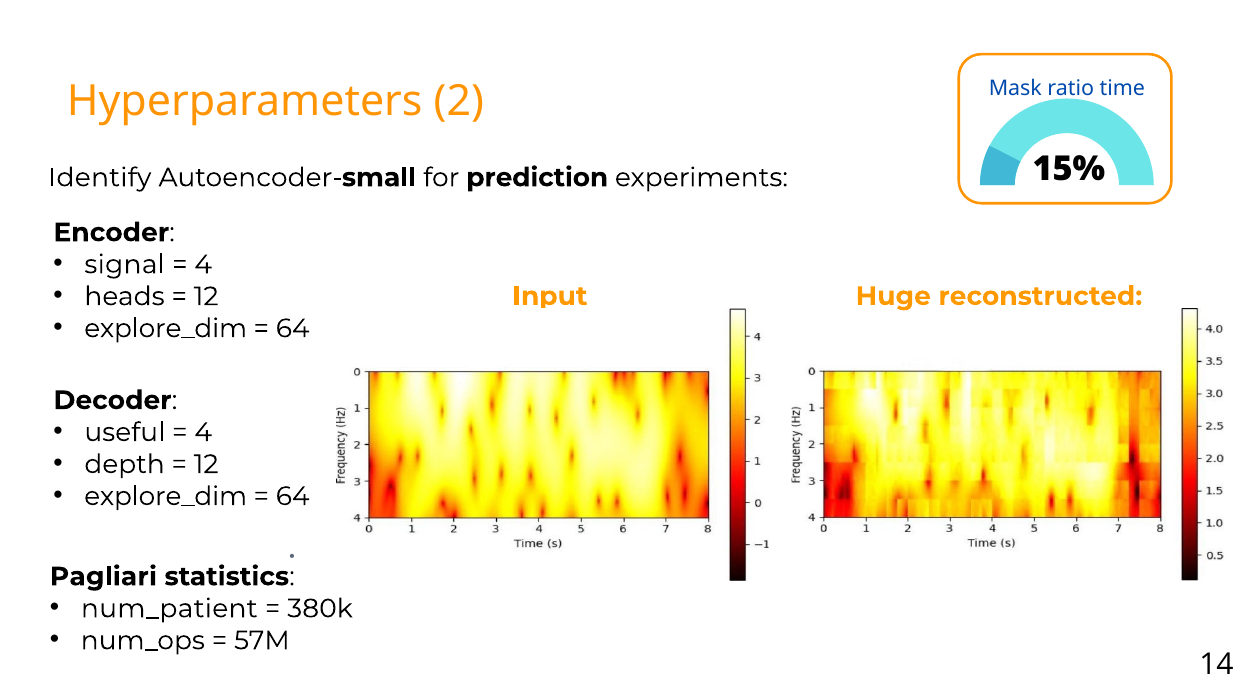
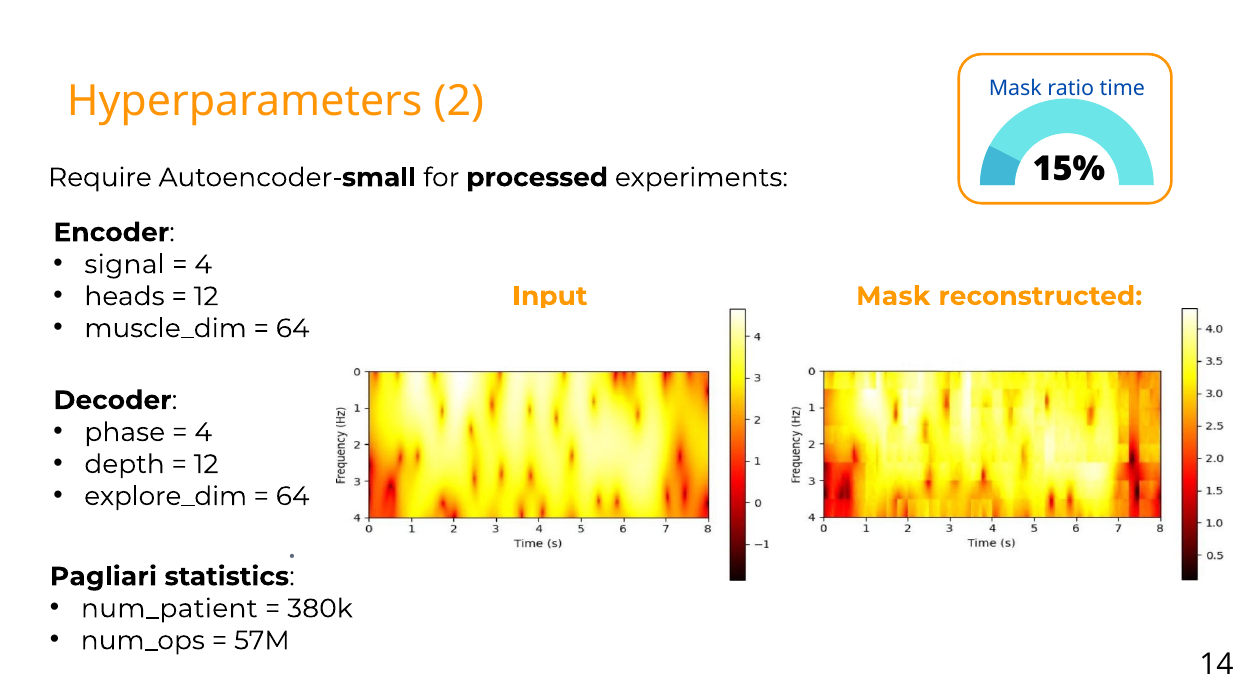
Identify: Identify -> Require
prediction: prediction -> processed
Huge at (893, 296): Huge -> Mask
explore_dim at (166, 328): explore_dim -> muscle_dim
useful: useful -> phase
